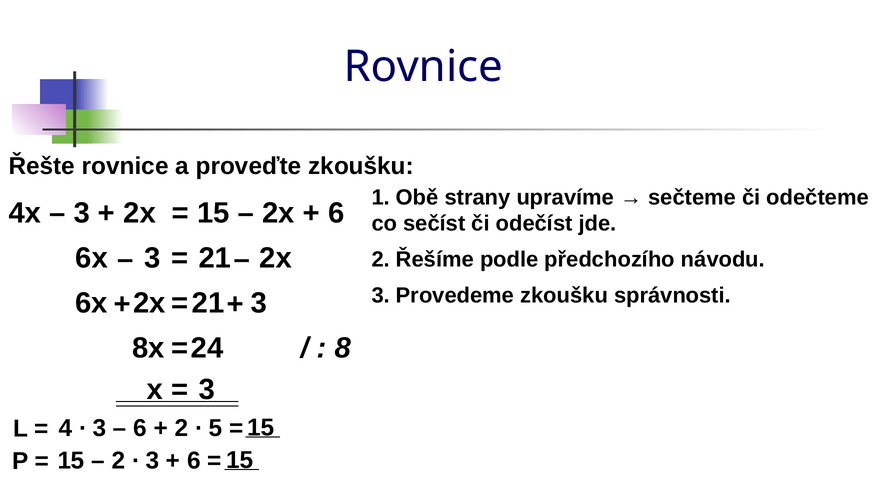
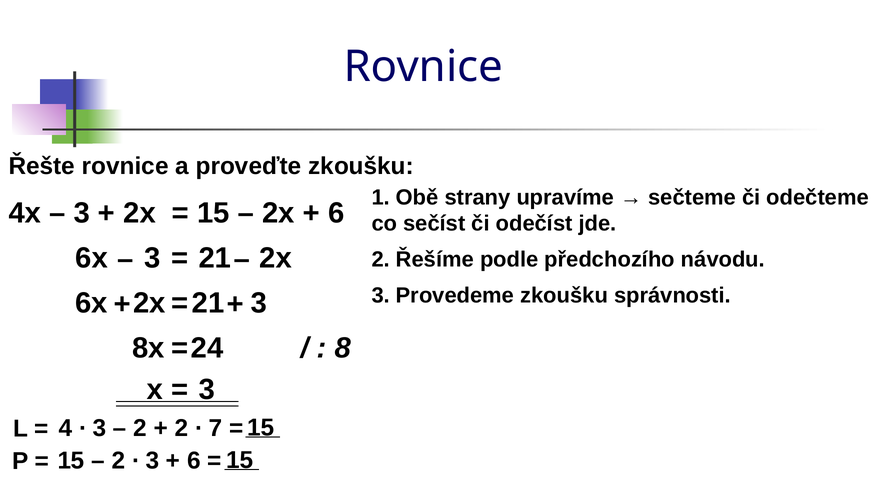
6 at (140, 428): 6 -> 2
5: 5 -> 7
